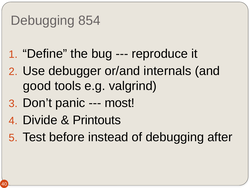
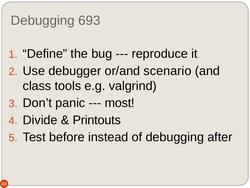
854: 854 -> 693
internals: internals -> scenario
good: good -> class
